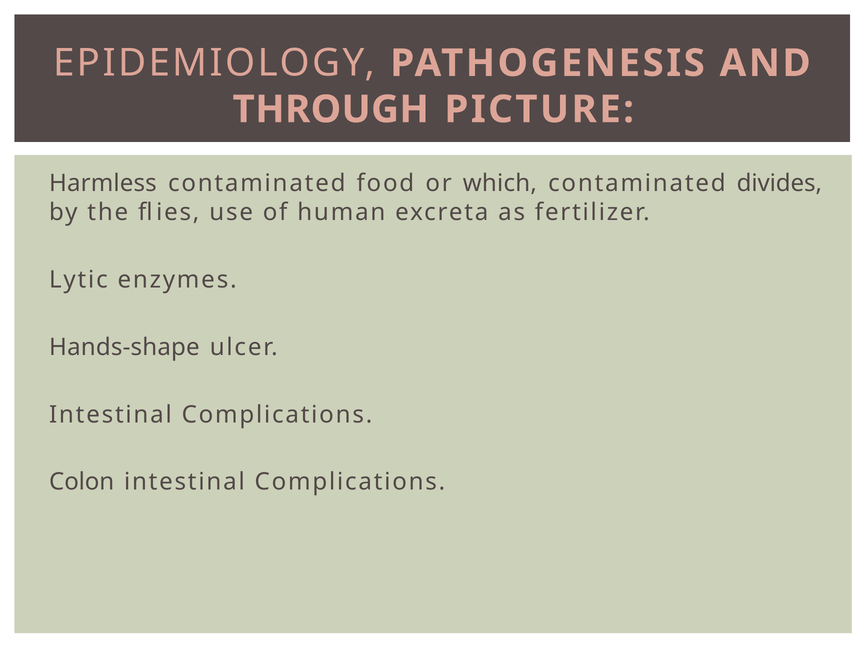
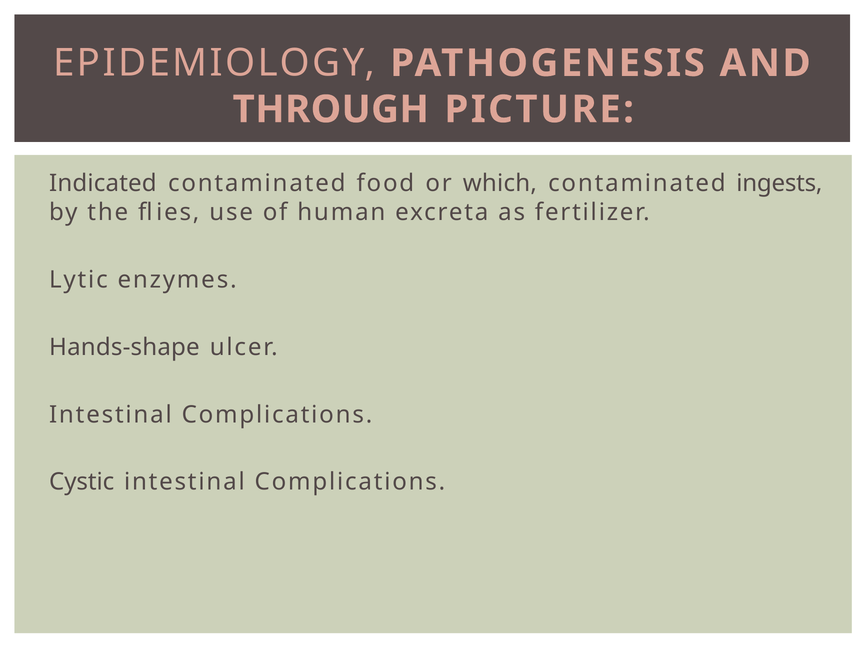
Harmless: Harmless -> Indicated
divides: divides -> ingests
Colon: Colon -> Cystic
